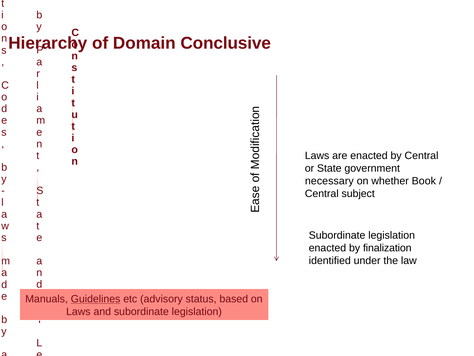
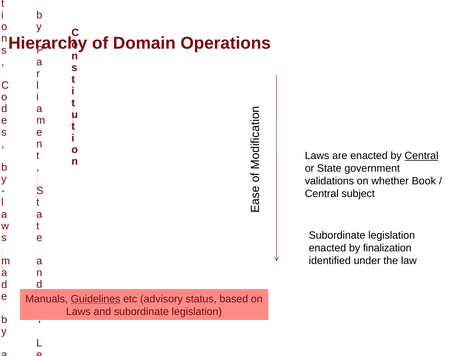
Conclusive: Conclusive -> Operations
Central at (422, 156) underline: none -> present
necessary: necessary -> validations
